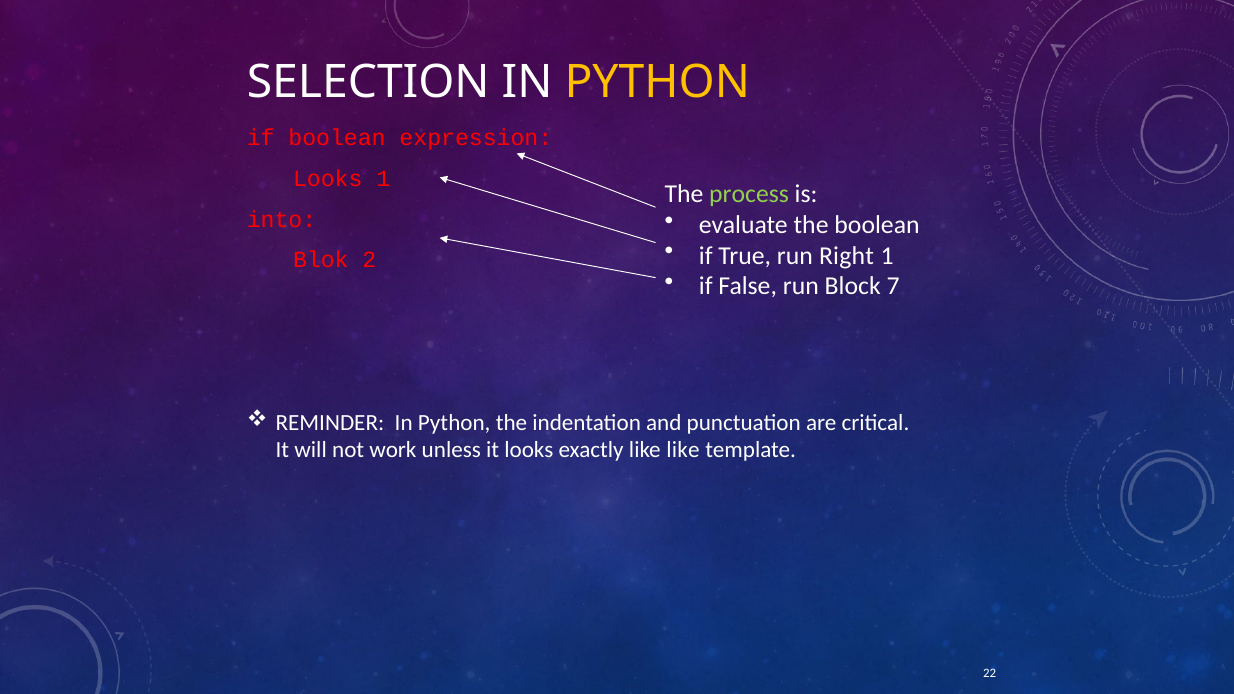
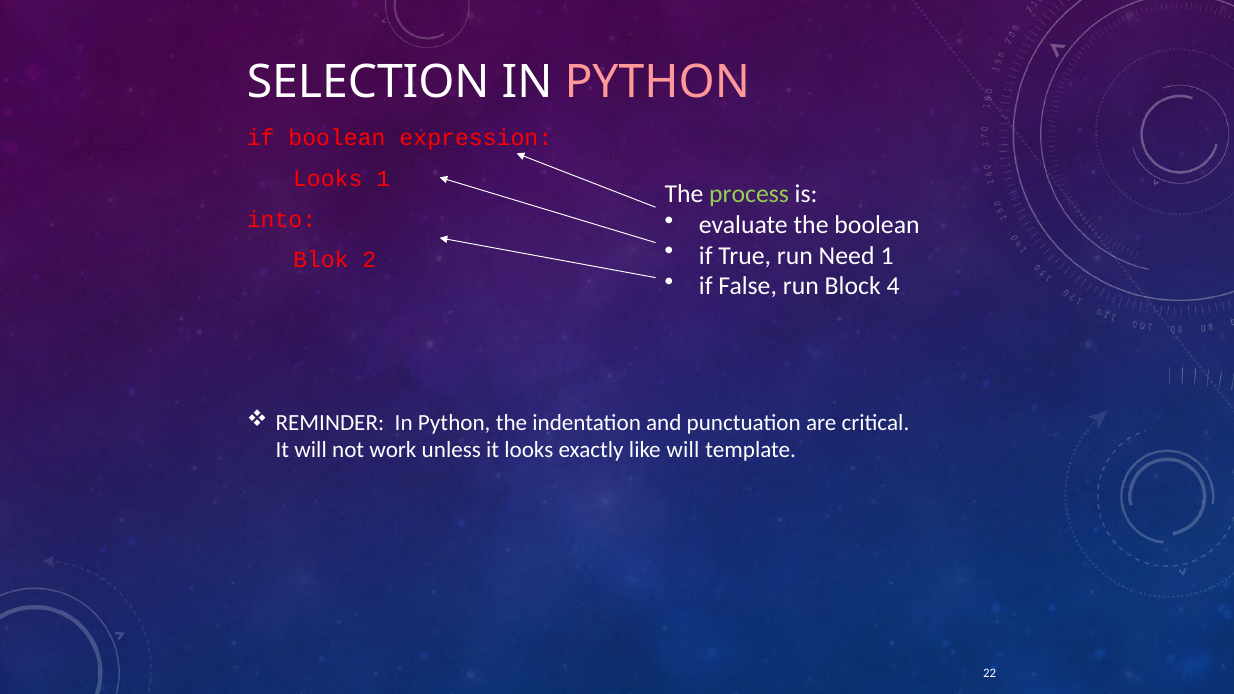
PYTHON at (657, 82) colour: yellow -> pink
Right: Right -> Need
7: 7 -> 4
like like: like -> will
